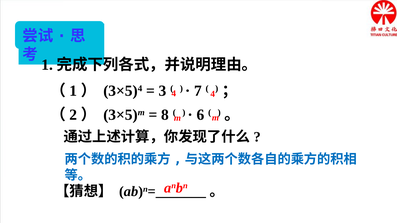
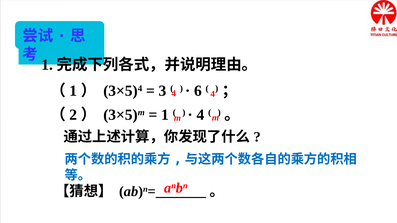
7: 7 -> 6
8 at (165, 115): 8 -> 1
6 at (200, 115): 6 -> 4
